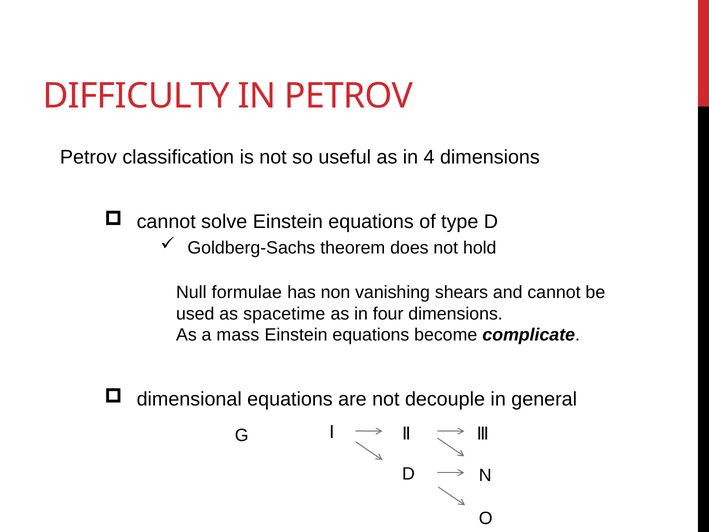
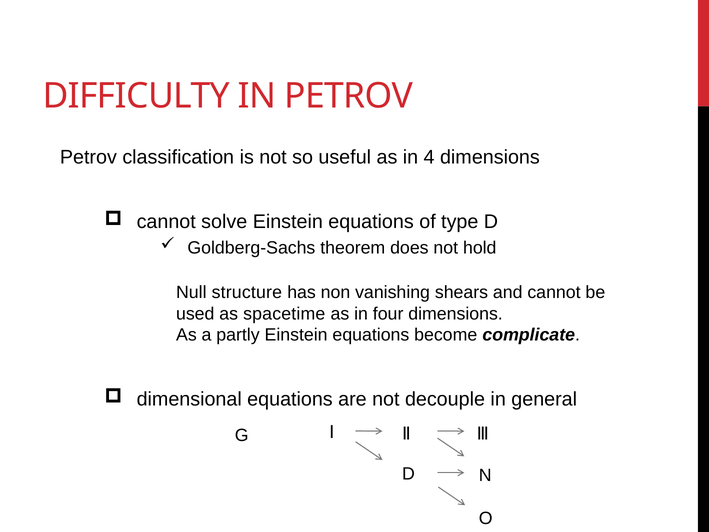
formulae: formulae -> structure
mass: mass -> partly
